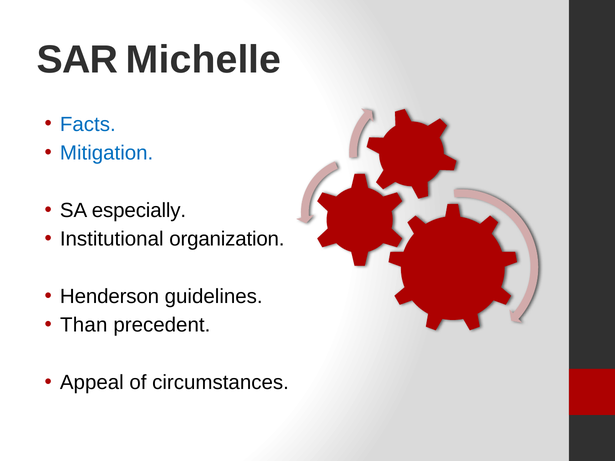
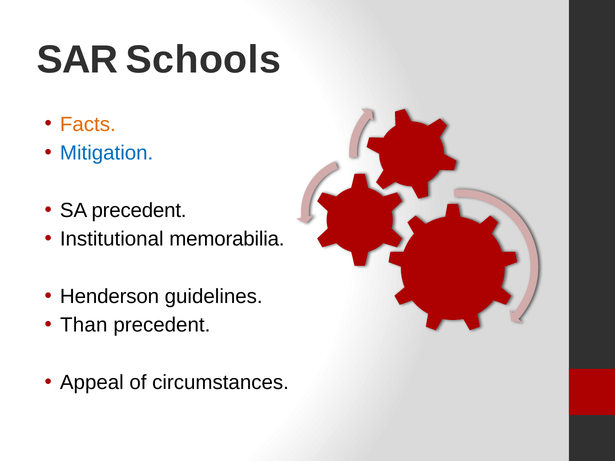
Michelle: Michelle -> Schools
Facts colour: blue -> orange
SA especially: especially -> precedent
organization: organization -> memorabilia
